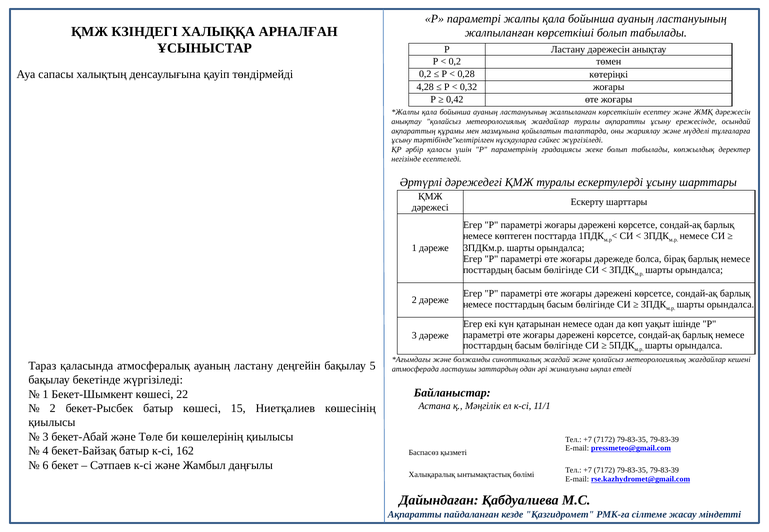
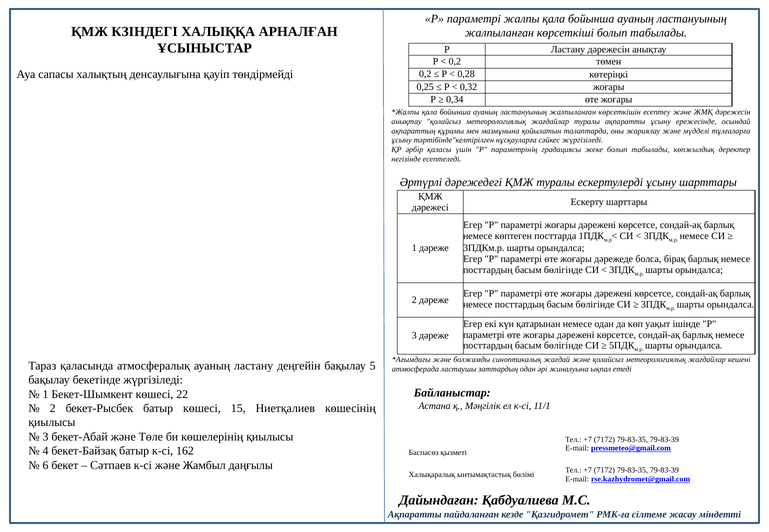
4,28: 4,28 -> 0,25
0,42: 0,42 -> 0,34
